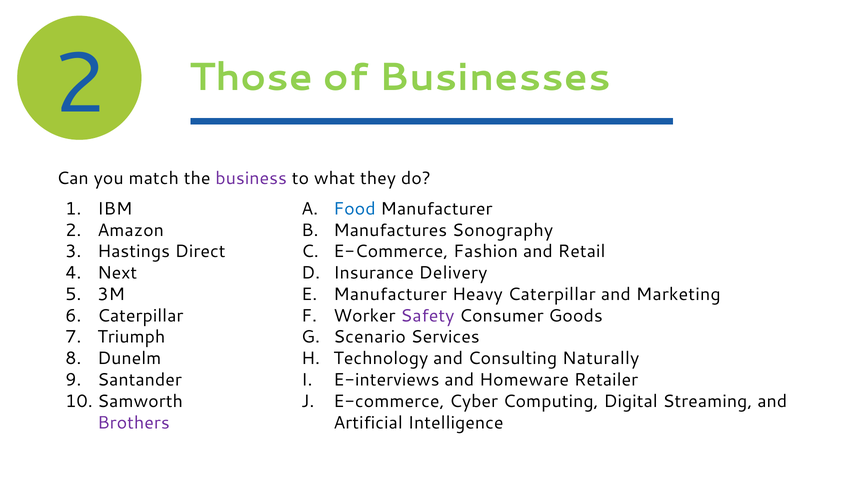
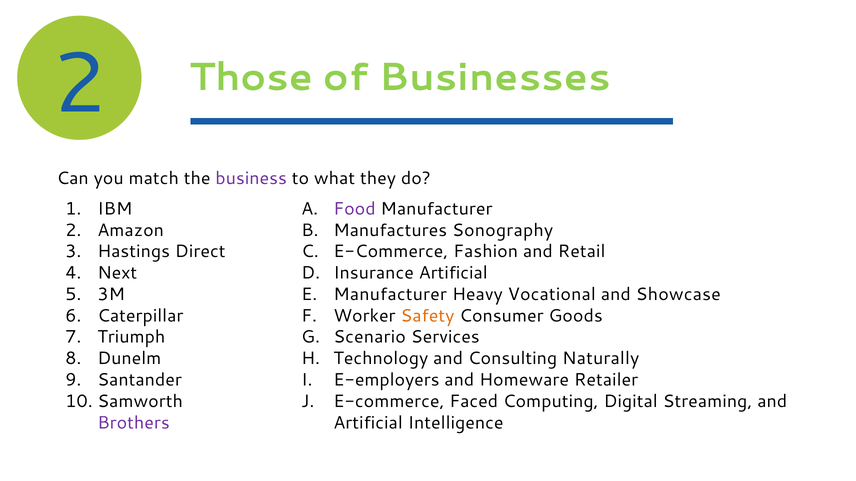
Food colour: blue -> purple
Insurance Delivery: Delivery -> Artificial
Heavy Caterpillar: Caterpillar -> Vocational
Marketing: Marketing -> Showcase
Safety colour: purple -> orange
E-interviews: E-interviews -> E-employers
Cyber: Cyber -> Faced
